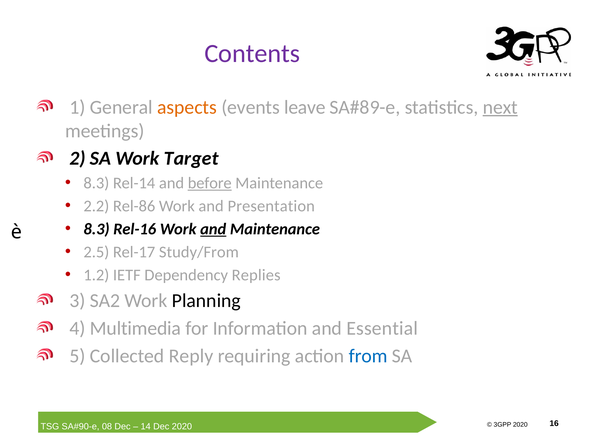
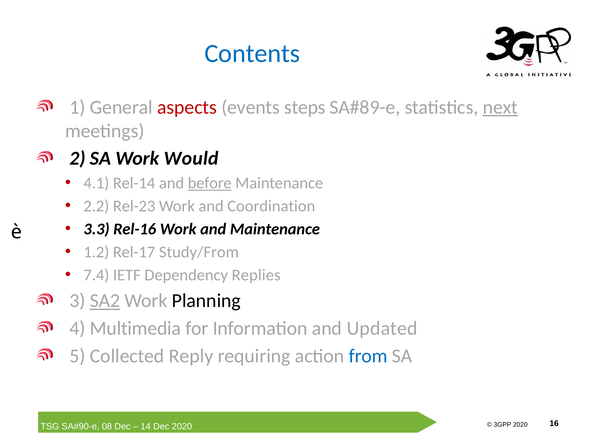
Contents colour: purple -> blue
aspects colour: orange -> red
leave: leave -> steps
Target: Target -> Would
8.3 at (96, 183): 8.3 -> 4.1
Rel-86: Rel-86 -> Rel-23
Presentation: Presentation -> Coordination
8.3 at (97, 229): 8.3 -> 3.3
and at (213, 229) underline: present -> none
2.5: 2.5 -> 1.2
1.2: 1.2 -> 7.4
SA2 underline: none -> present
Essential: Essential -> Updated
